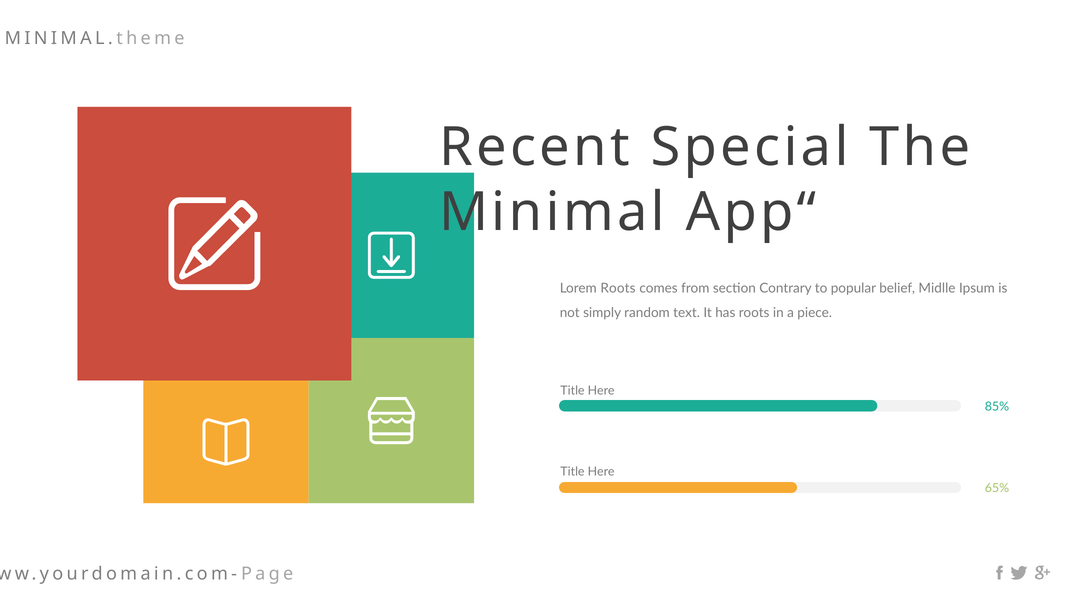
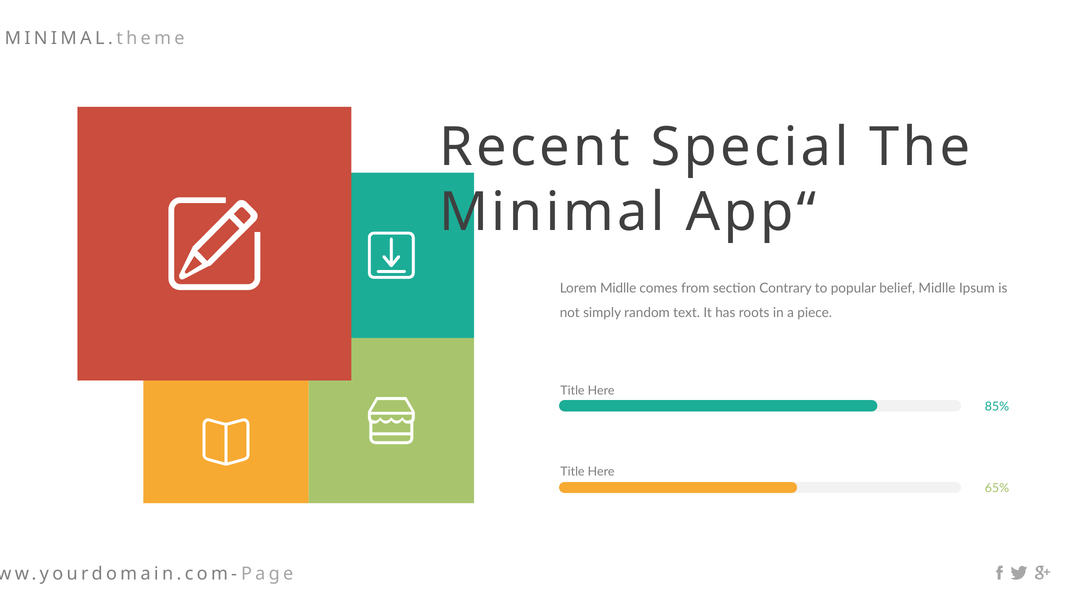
Lorem Roots: Roots -> Midlle
